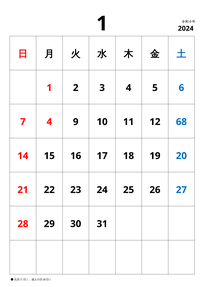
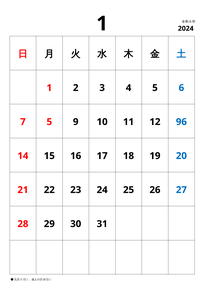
7 4: 4 -> 5
68: 68 -> 96
